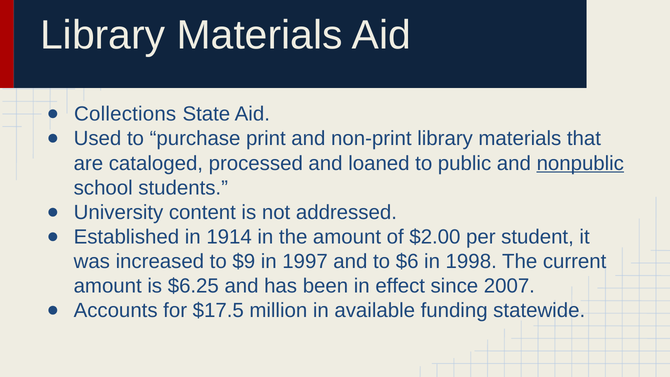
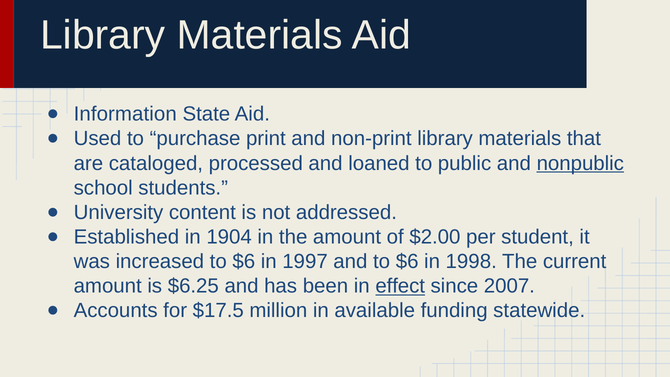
Collections: Collections -> Information
1914: 1914 -> 1904
increased to $9: $9 -> $6
effect underline: none -> present
